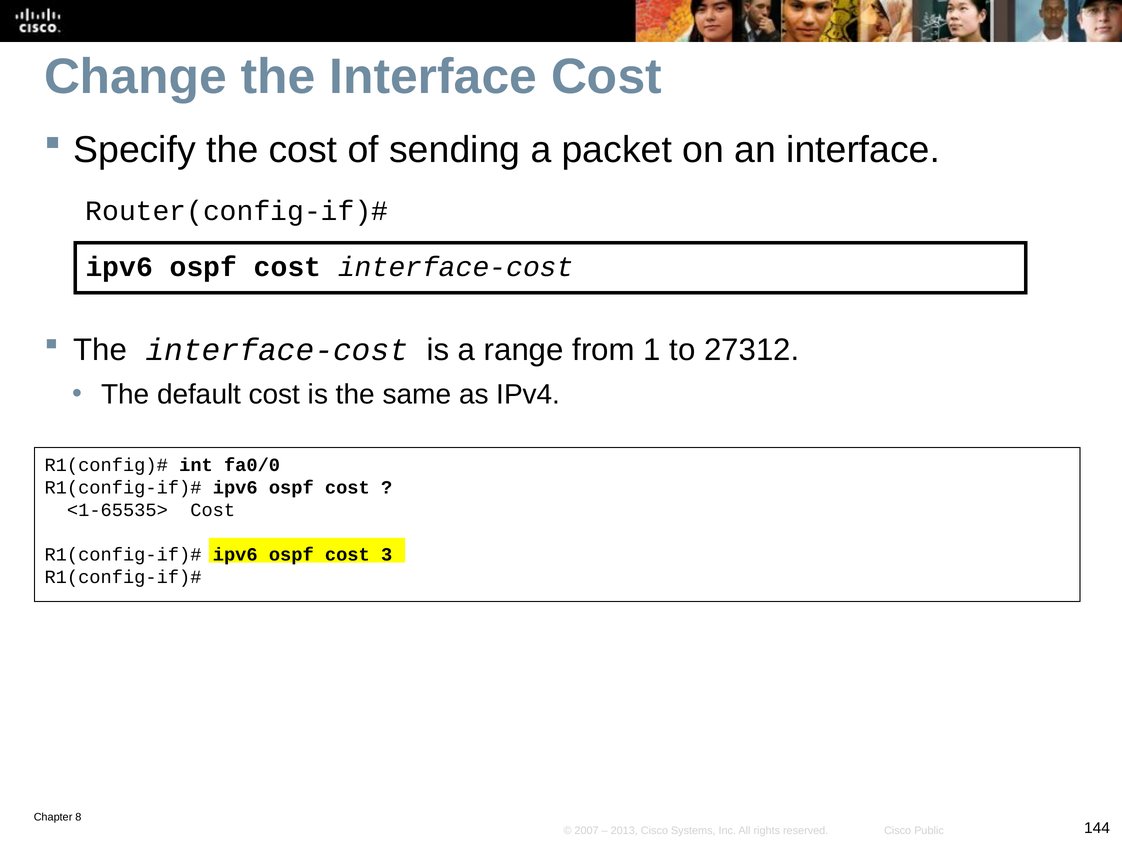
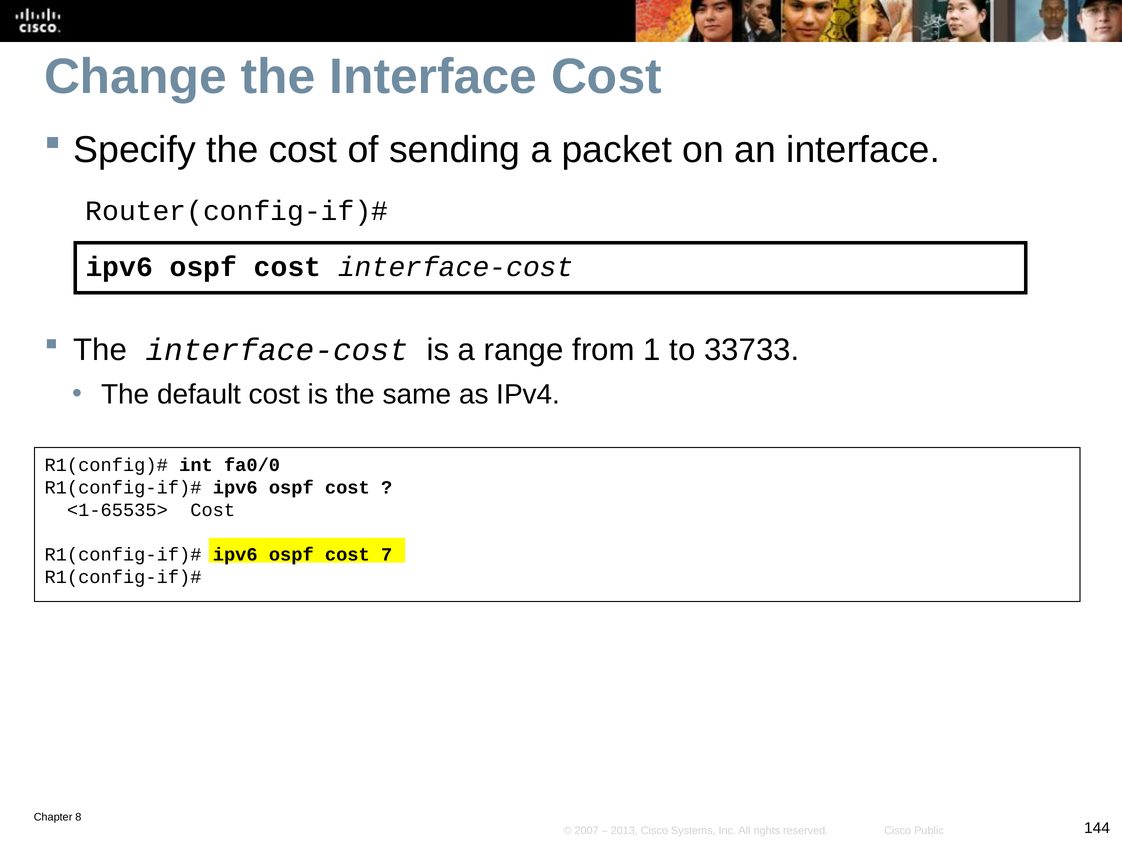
27312: 27312 -> 33733
3: 3 -> 7
